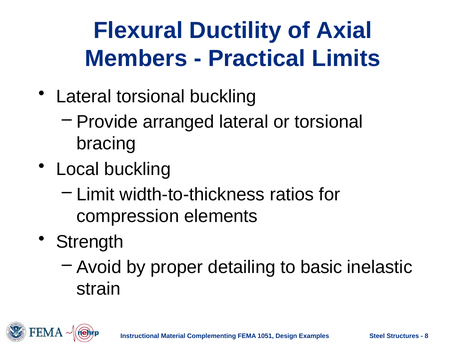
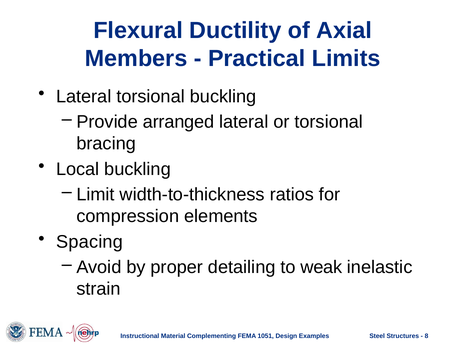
Strength: Strength -> Spacing
basic: basic -> weak
